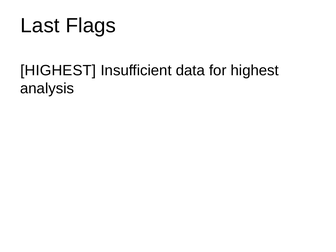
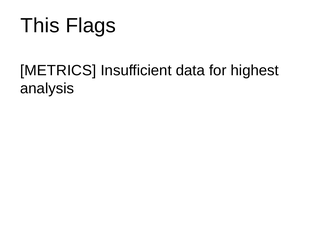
Last: Last -> This
HIGHEST at (58, 70): HIGHEST -> METRICS
